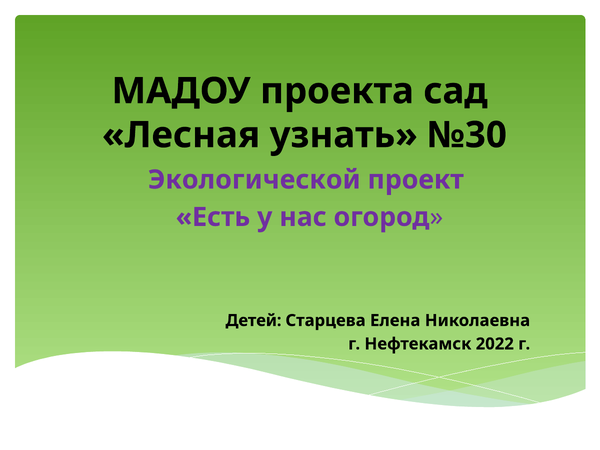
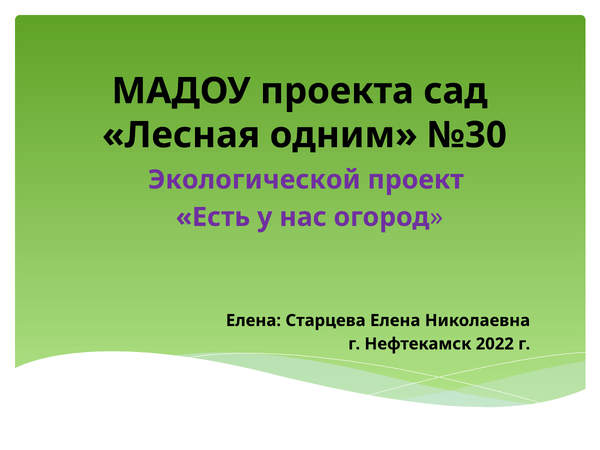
узнать: узнать -> одним
Детей at (254, 321): Детей -> Елена
